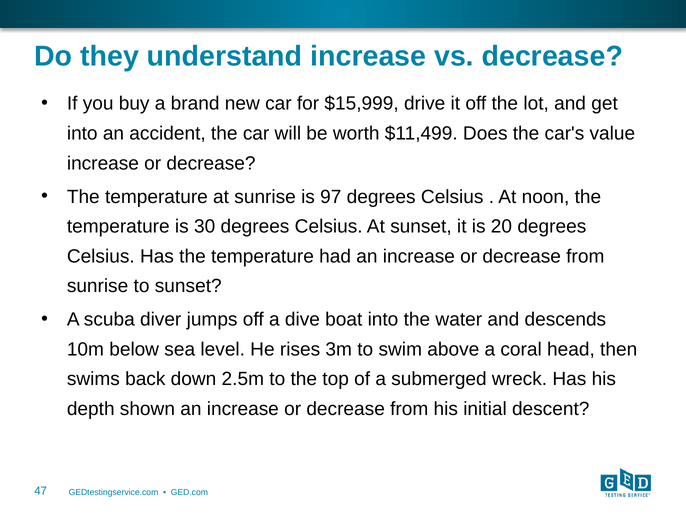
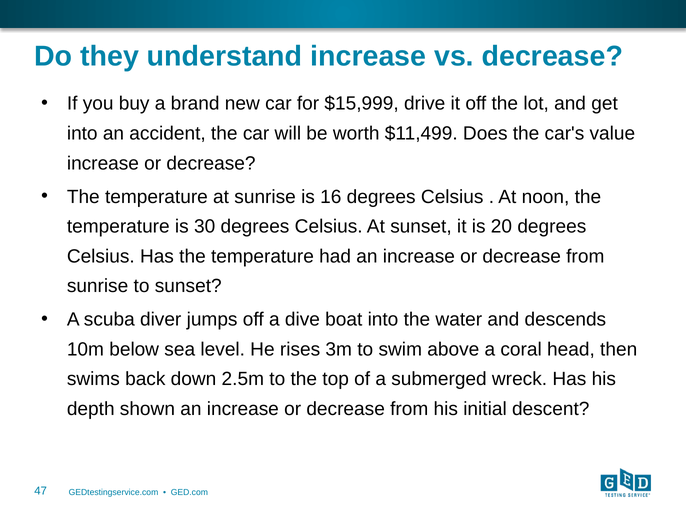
97: 97 -> 16
